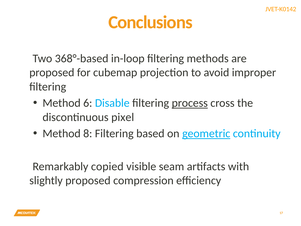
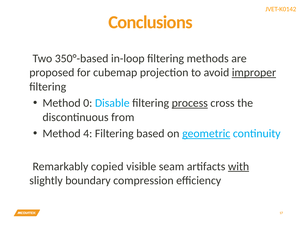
368°-based: 368°-based -> 350°-based
improper underline: none -> present
6: 6 -> 0
pixel: pixel -> from
8: 8 -> 4
with underline: none -> present
slightly proposed: proposed -> boundary
